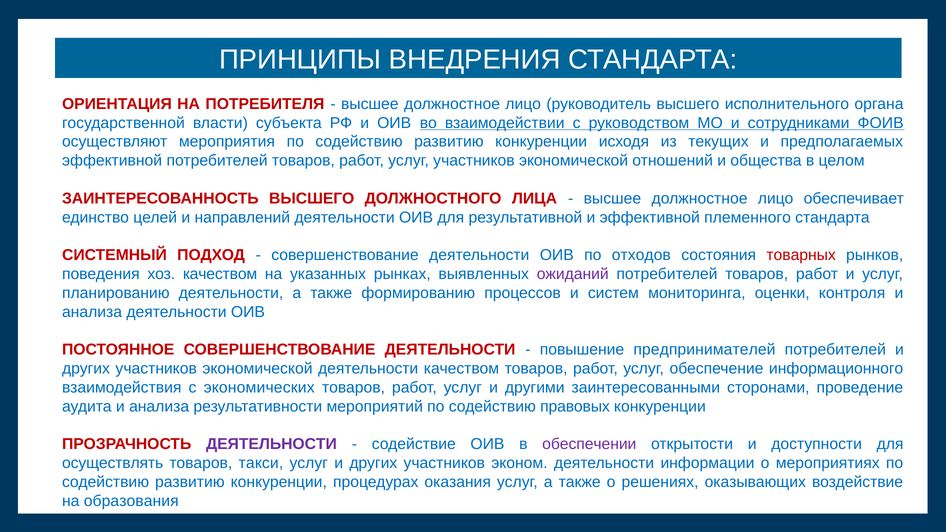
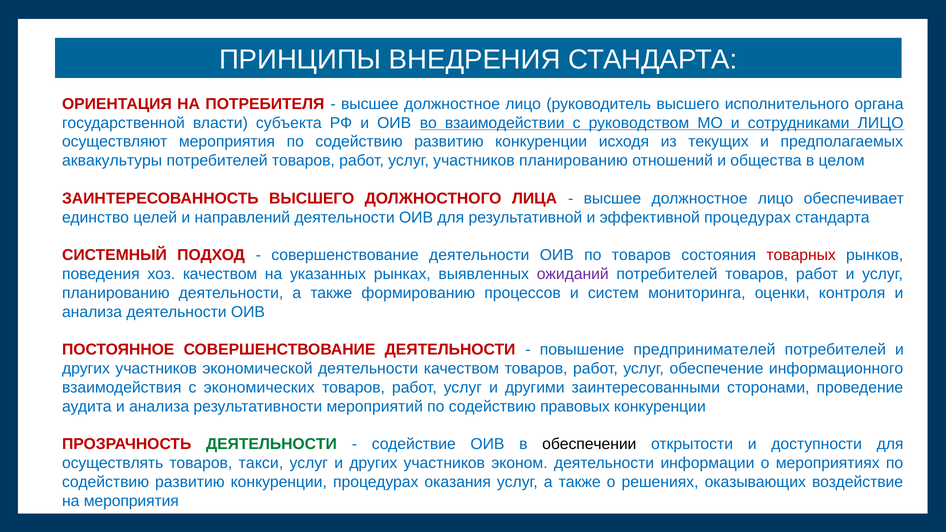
сотрудниками ФОИВ: ФОИВ -> ЛИЦО
эффективной at (112, 161): эффективной -> аквакультуры
услуг участников экономической: экономической -> планированию
эффективной племенного: племенного -> процедурах
по отходов: отходов -> товаров
ДЕЯТЕЛЬНОСТИ at (271, 444) colour: purple -> green
обеспечении colour: purple -> black
на образования: образования -> мероприятия
